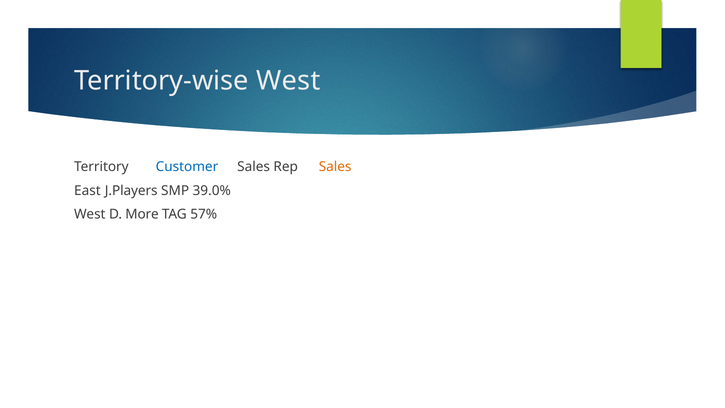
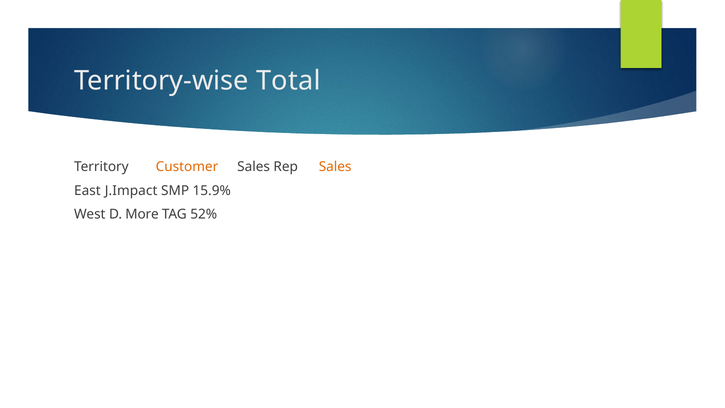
Territory-wise West: West -> Total
Customer colour: blue -> orange
J.Players: J.Players -> J.Impact
39.0%: 39.0% -> 15.9%
57%: 57% -> 52%
